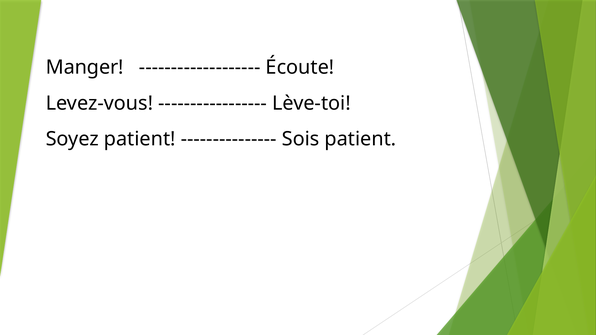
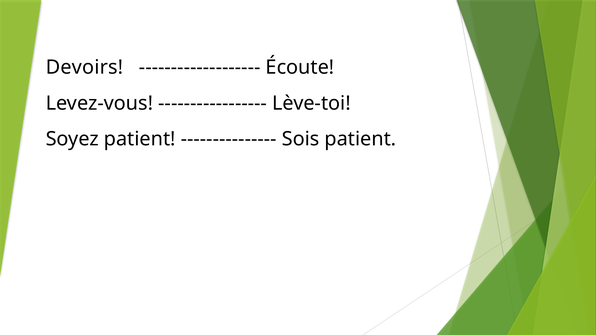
Manger: Manger -> Devoirs
